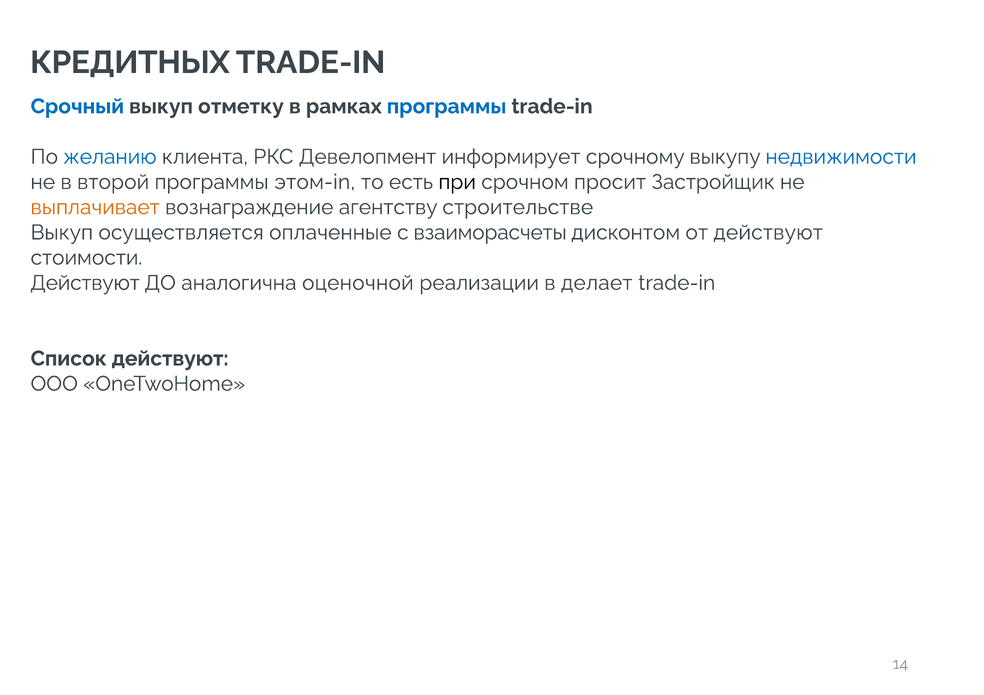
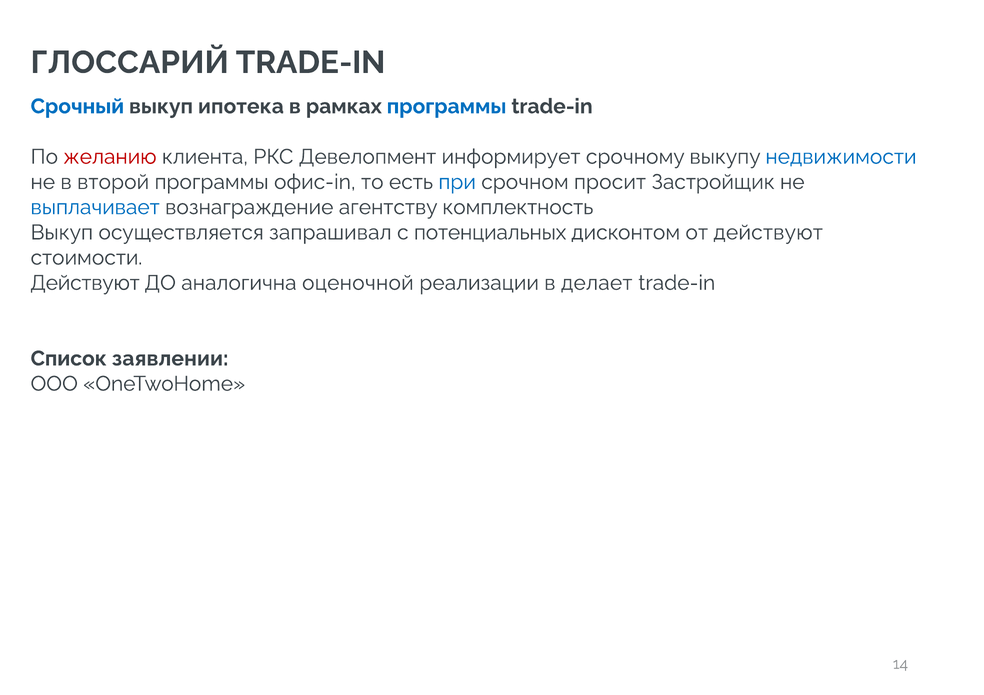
КРЕДИТНЫХ: КРЕДИТНЫХ -> ГЛОССАРИЙ
отметку: отметку -> ипотека
желанию colour: blue -> red
этом-in: этом-in -> офис-in
при colour: black -> blue
выплачивает colour: orange -> blue
строительстве: строительстве -> комплектность
оплаченные: оплаченные -> запрашивал
взаиморасчеты: взаиморасчеты -> потенциальных
Список действуют: действуют -> заявлении
